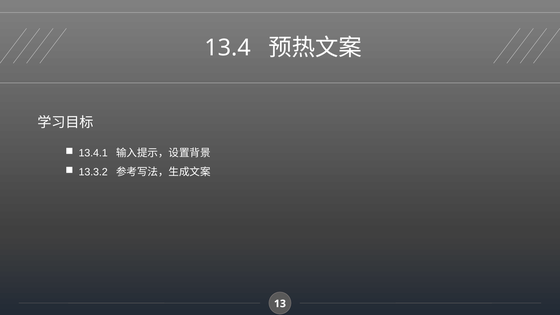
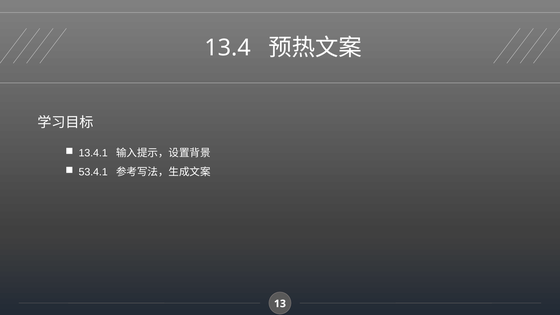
13.3.2: 13.3.2 -> 53.4.1
